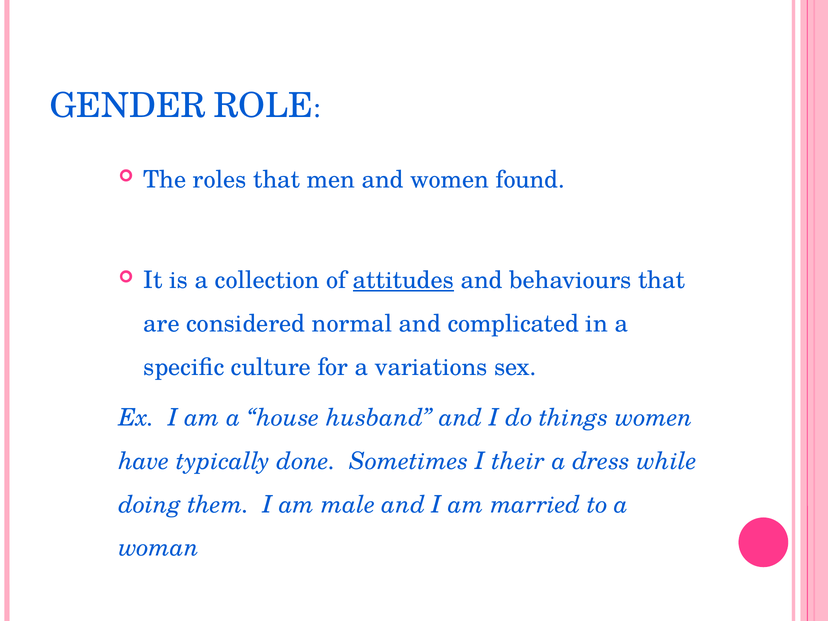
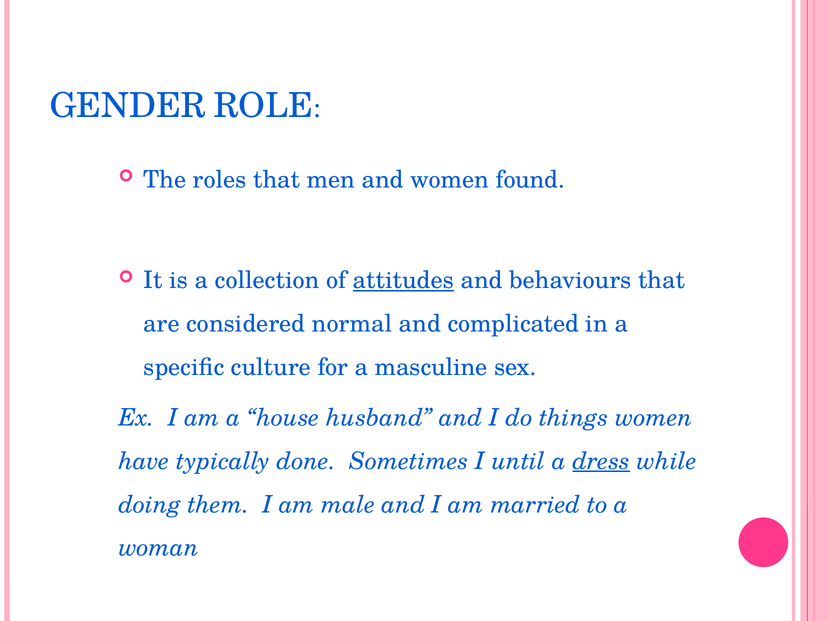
variations: variations -> masculine
their: their -> until
dress underline: none -> present
